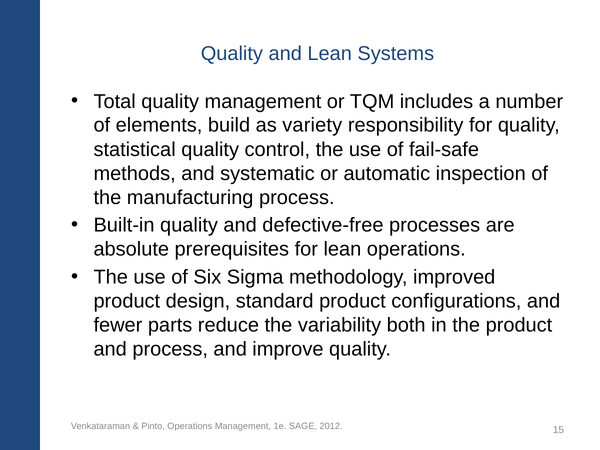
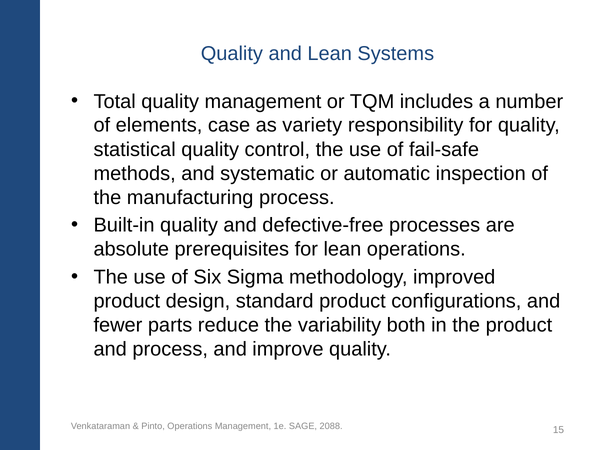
build: build -> case
2012: 2012 -> 2088
